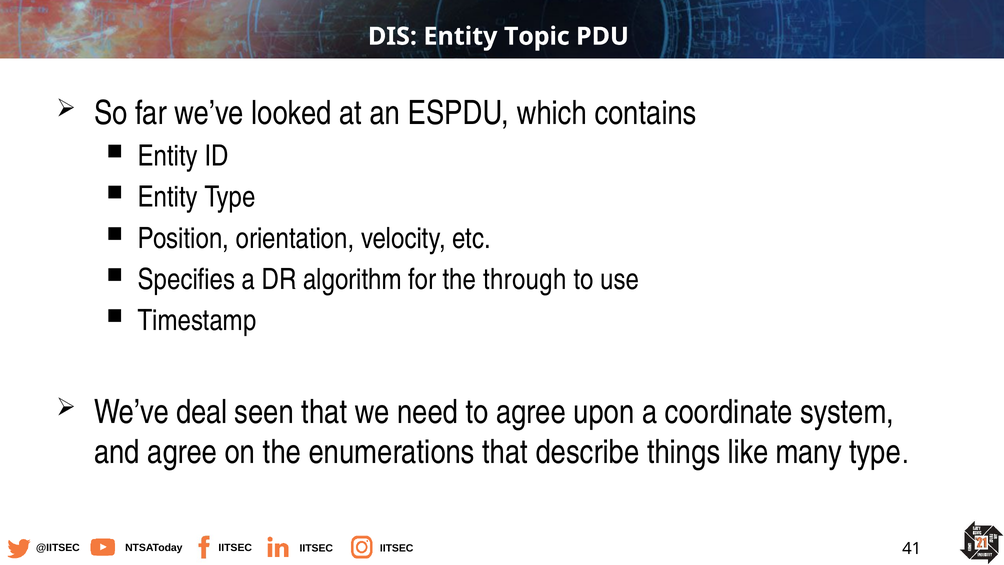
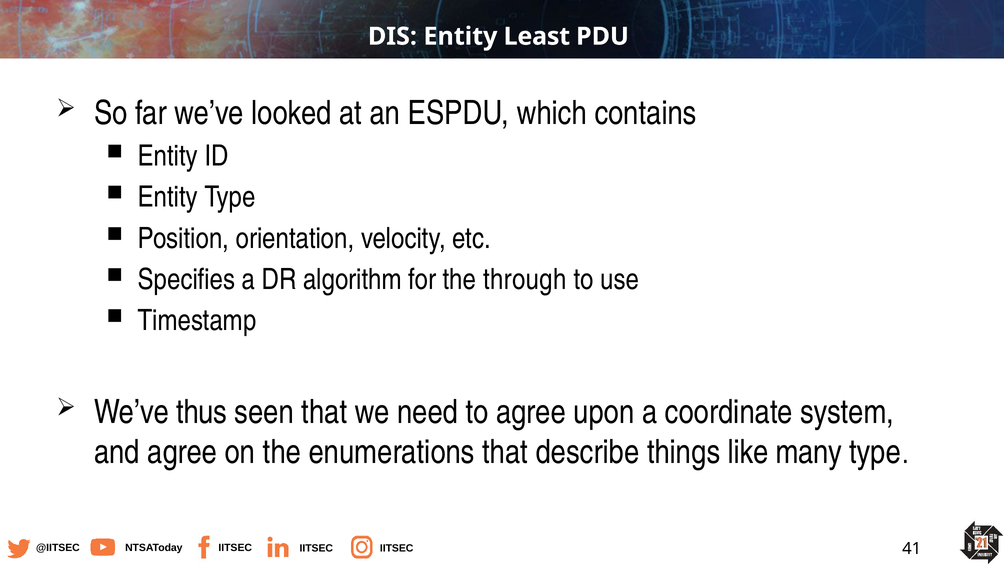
Topic: Topic -> Least
deal: deal -> thus
